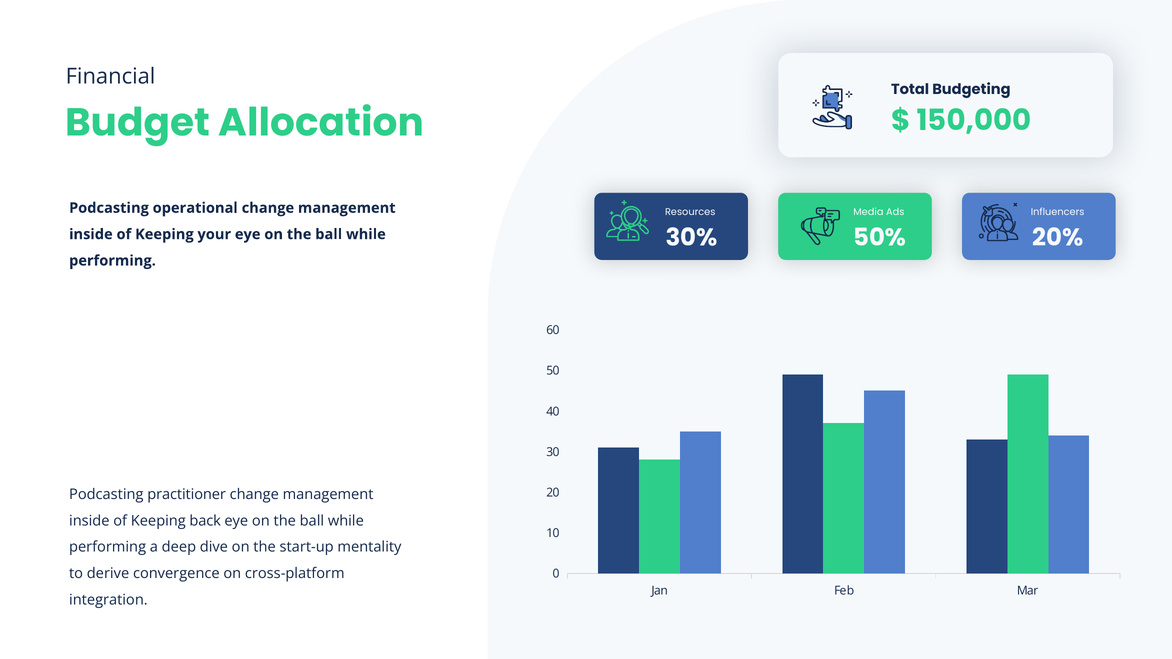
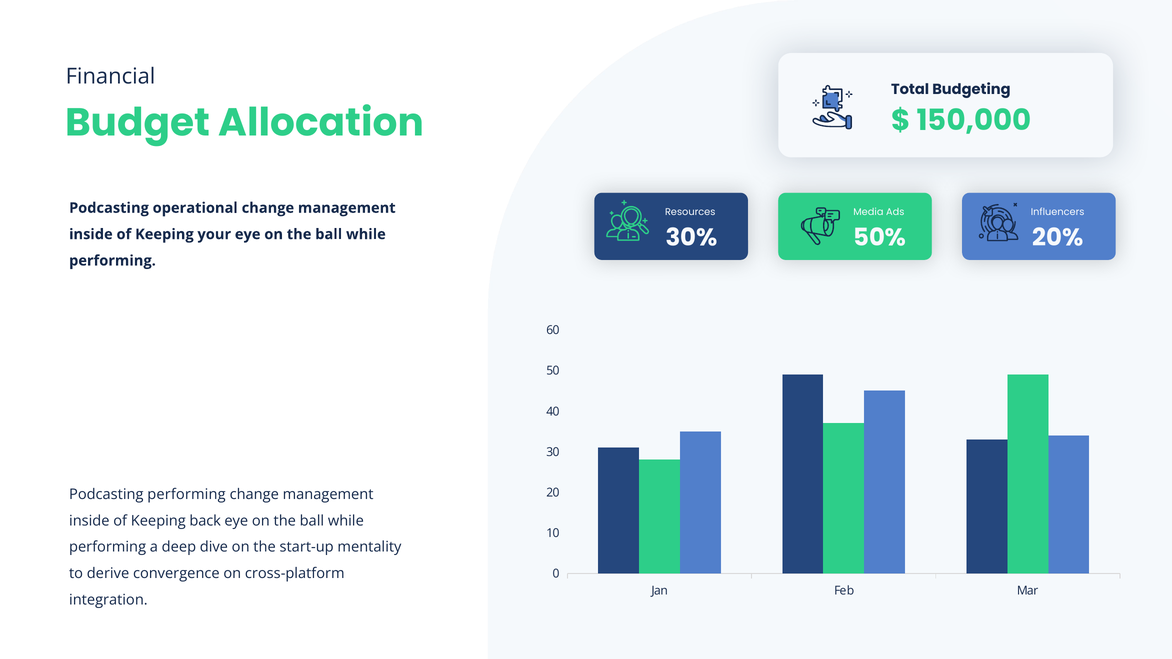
Podcasting practitioner: practitioner -> performing
